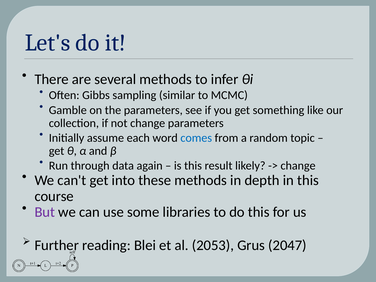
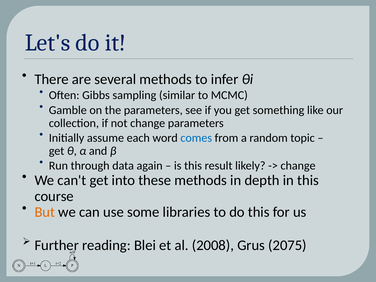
But colour: purple -> orange
2053: 2053 -> 2008
2047: 2047 -> 2075
